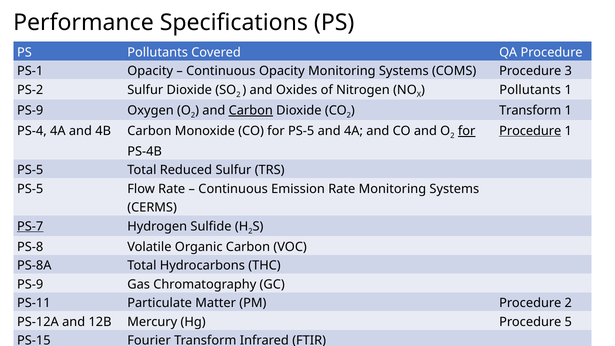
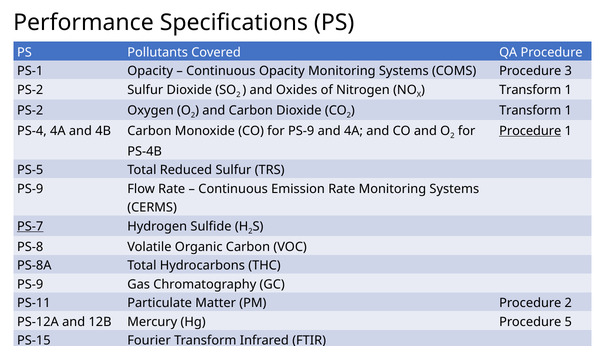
Pollutants at (530, 90): Pollutants -> Transform
PS-9 at (30, 110): PS-9 -> PS-2
Carbon at (251, 110) underline: present -> none
for PS-5: PS-5 -> PS-9
for at (467, 131) underline: present -> none
PS-5 at (30, 189): PS-5 -> PS-9
